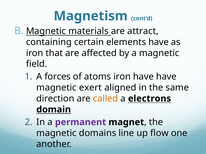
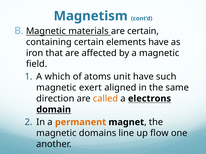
are attract: attract -> certain
forces: forces -> which
atoms iron: iron -> unit
have have: have -> such
permanent colour: purple -> orange
